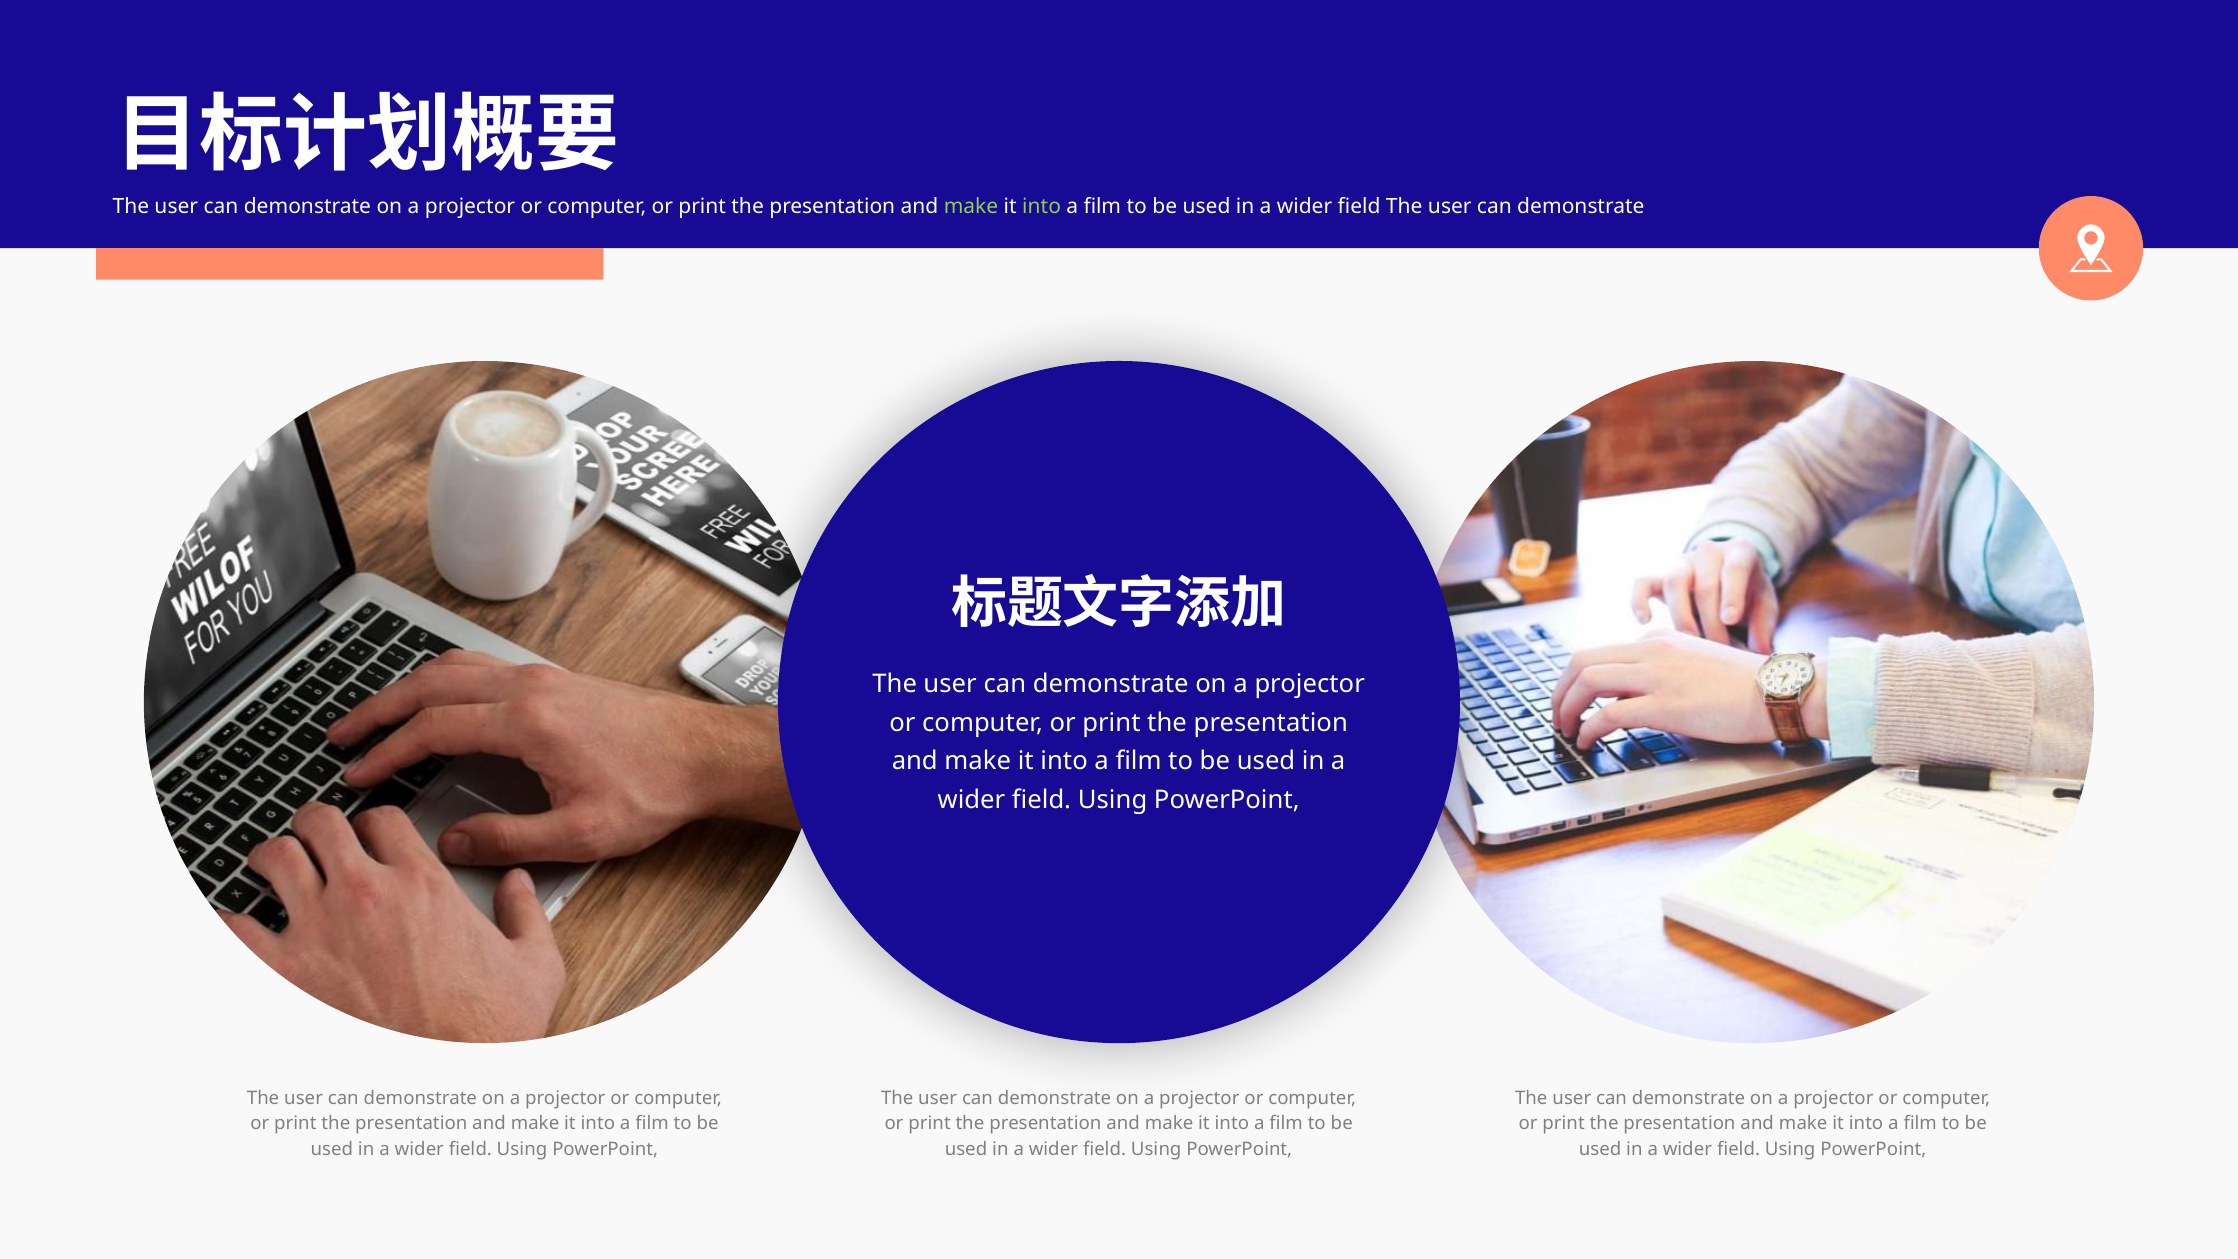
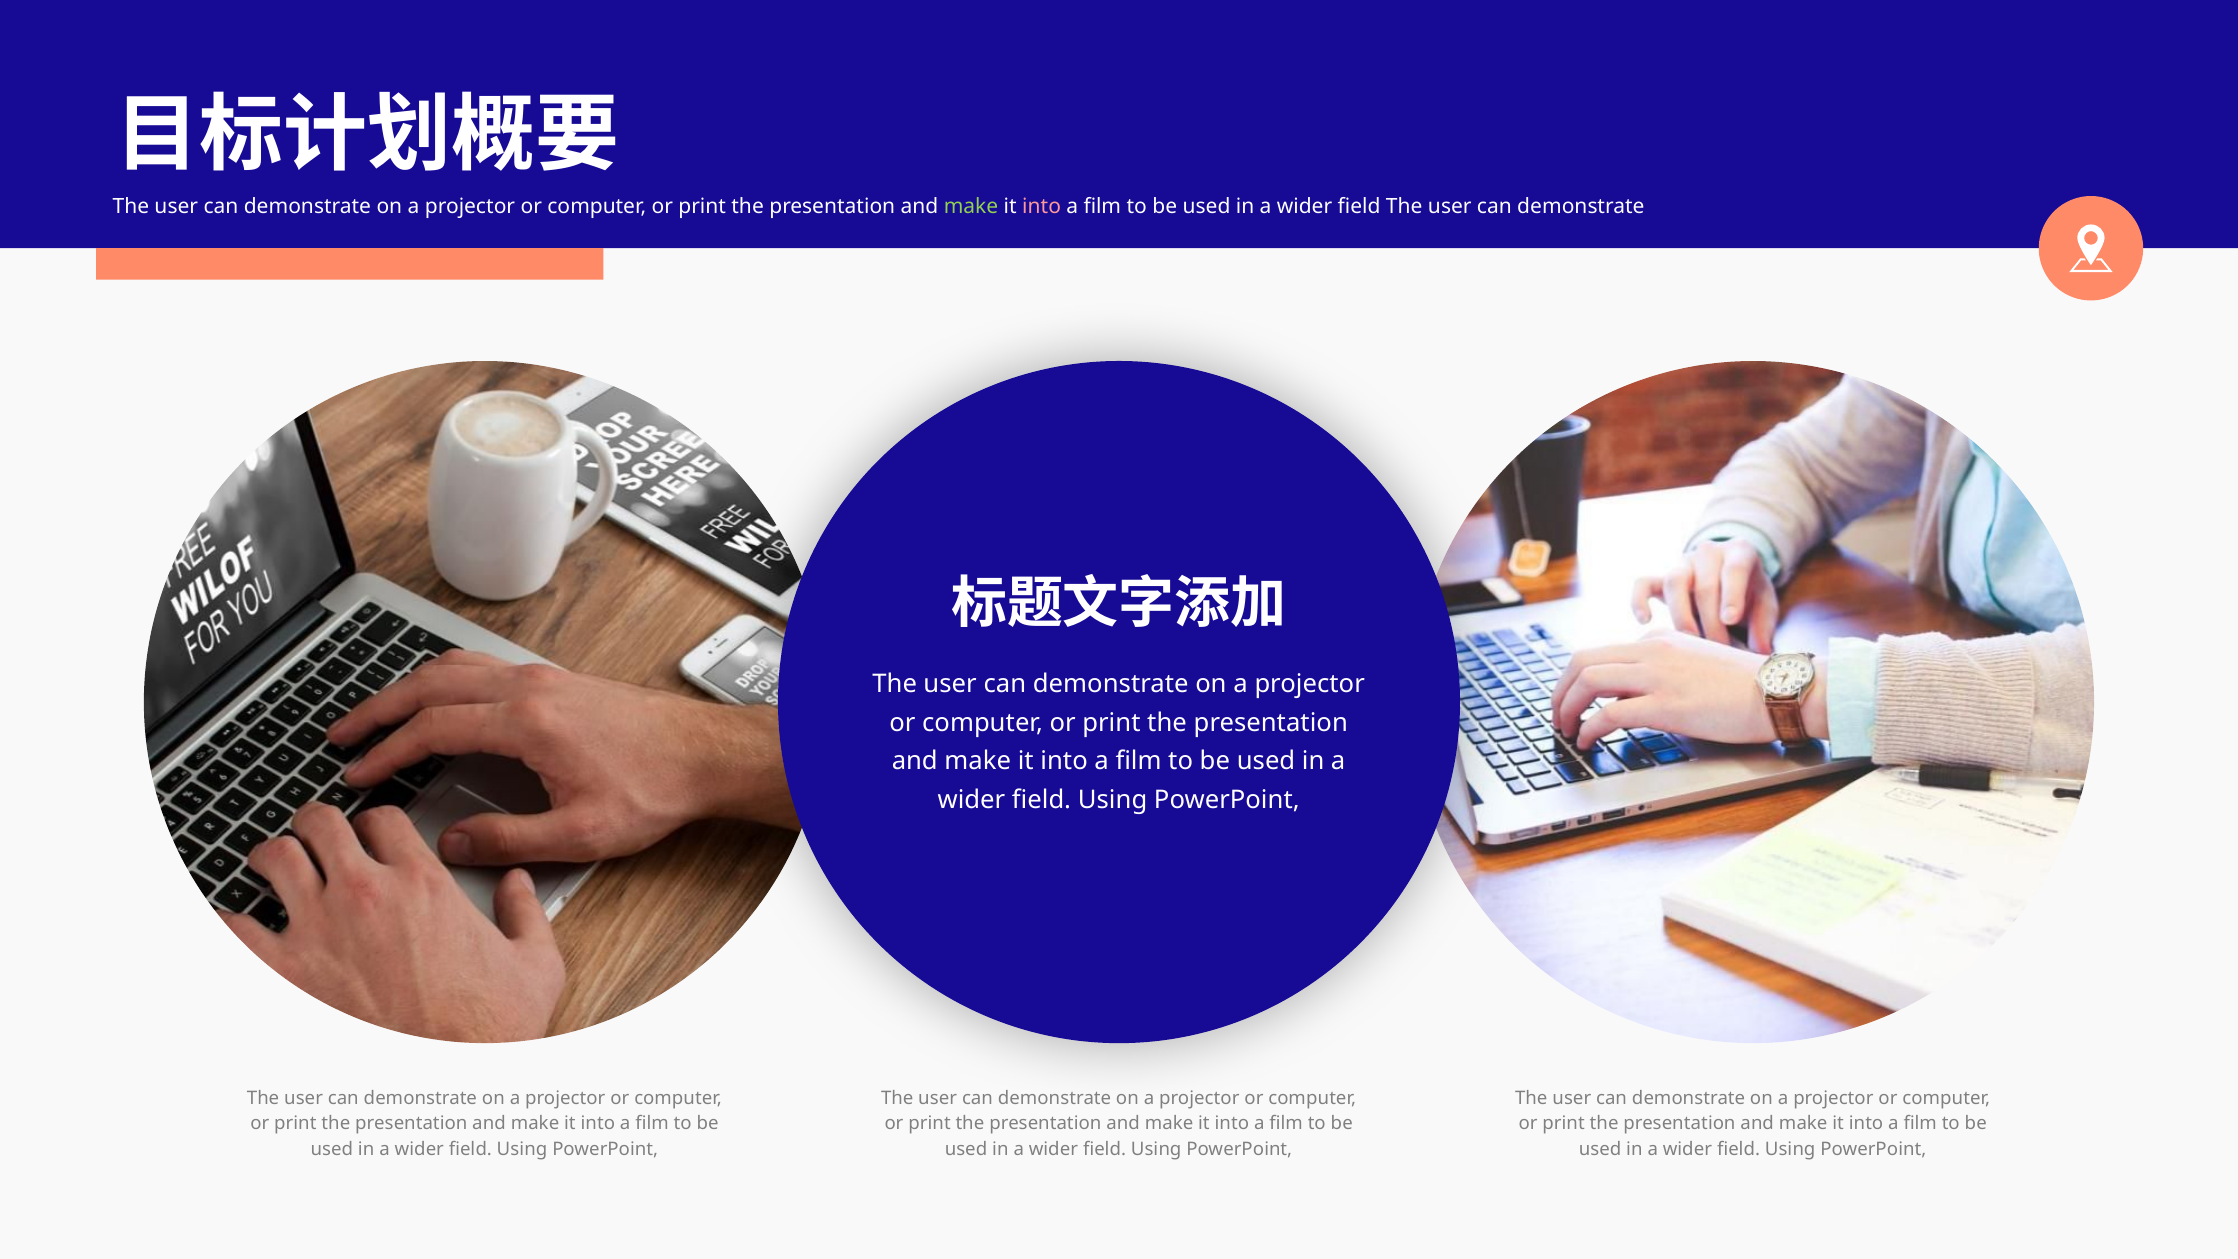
into at (1042, 206) colour: light green -> pink
